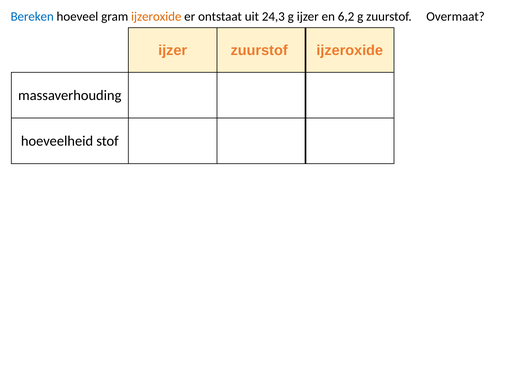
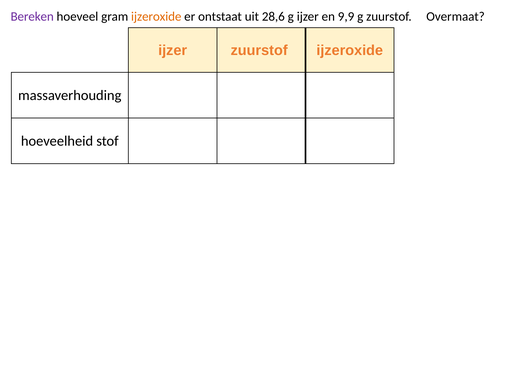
Bereken colour: blue -> purple
24,3: 24,3 -> 28,6
6,2: 6,2 -> 9,9
